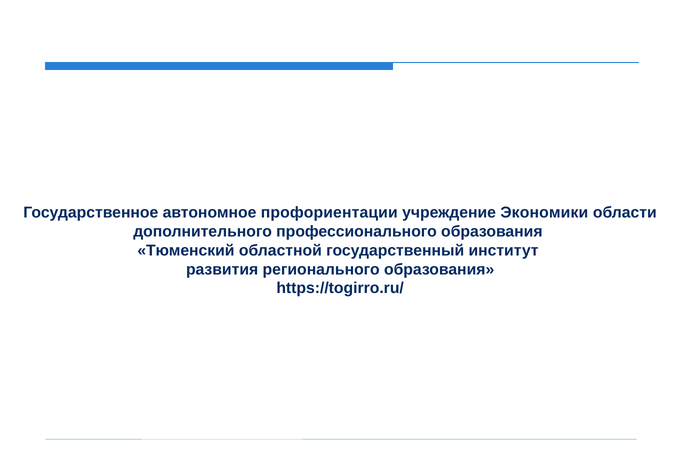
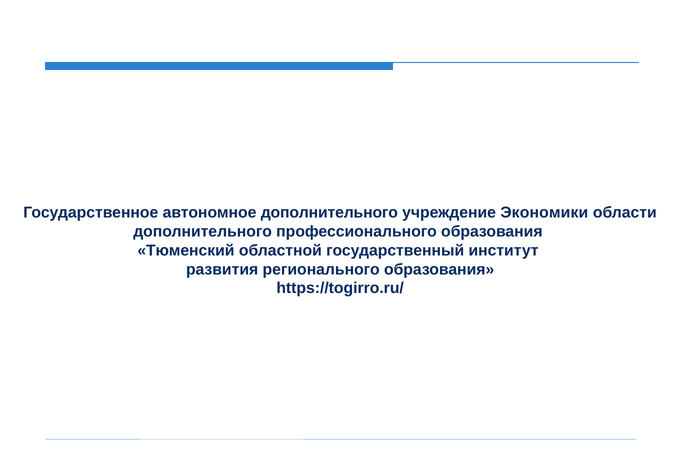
автономное профориентации: профориентации -> дополнительного
